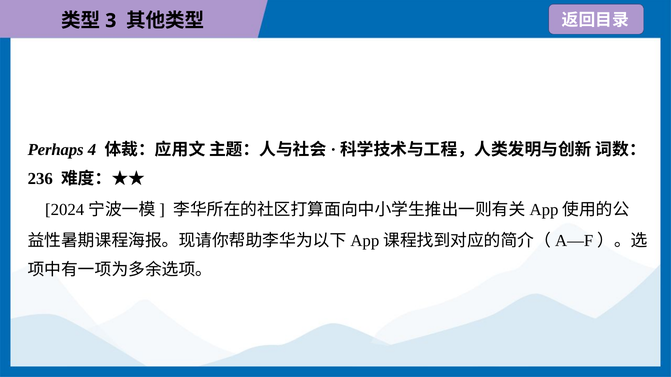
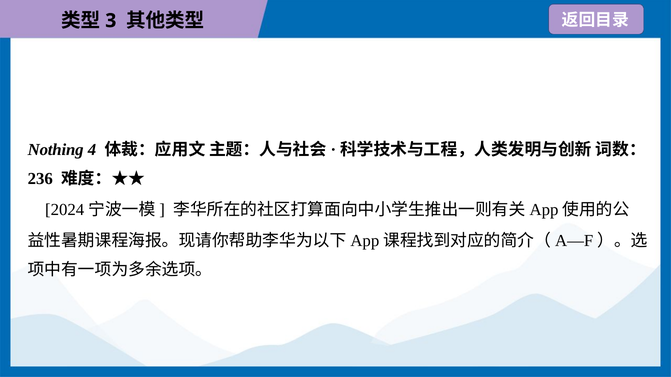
Perhaps: Perhaps -> Nothing
